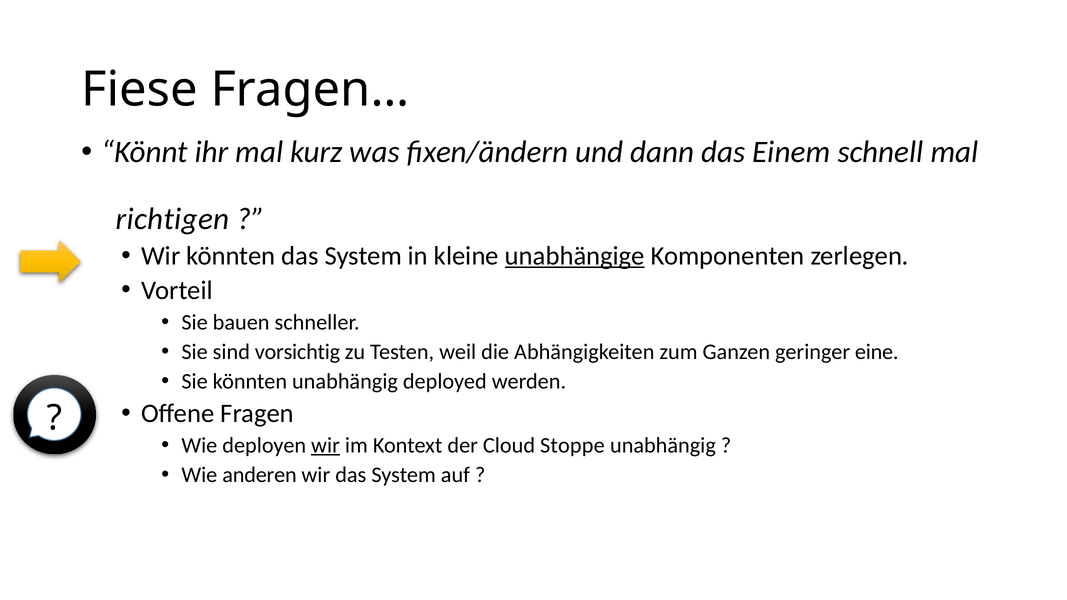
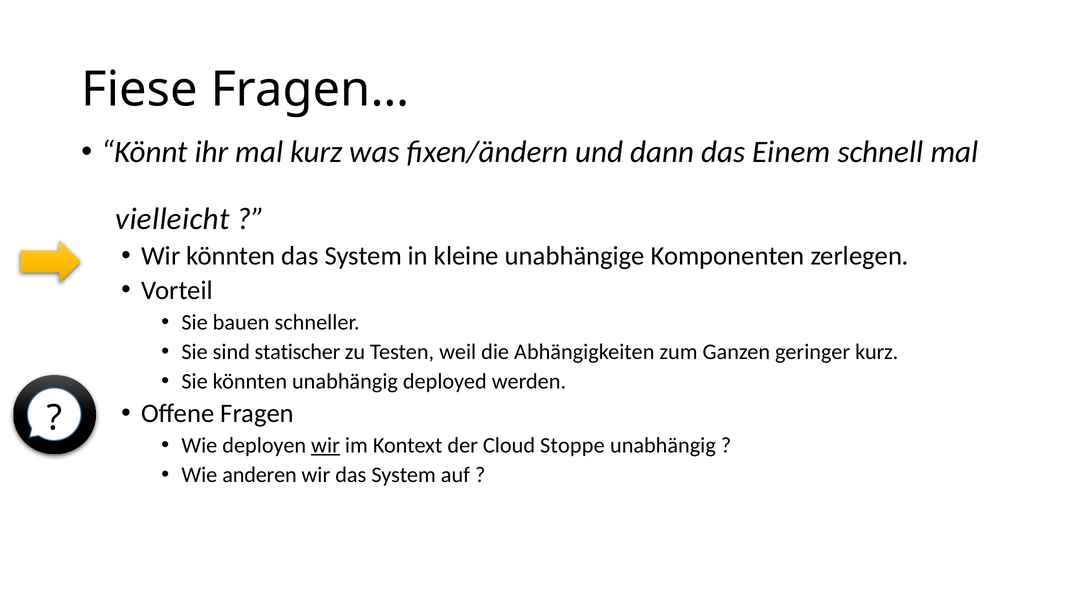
richtigen: richtigen -> vielleicht
unabhängige underline: present -> none
vorsichtig: vorsichtig -> statischer
geringer eine: eine -> kurz
